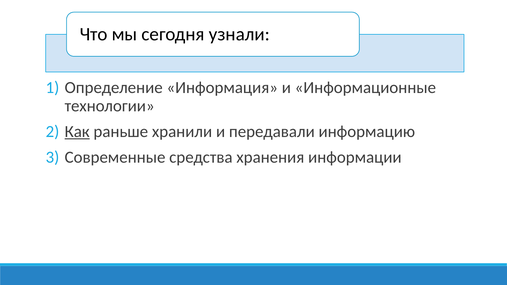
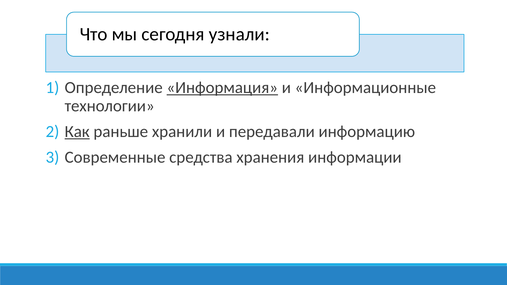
Информация underline: none -> present
